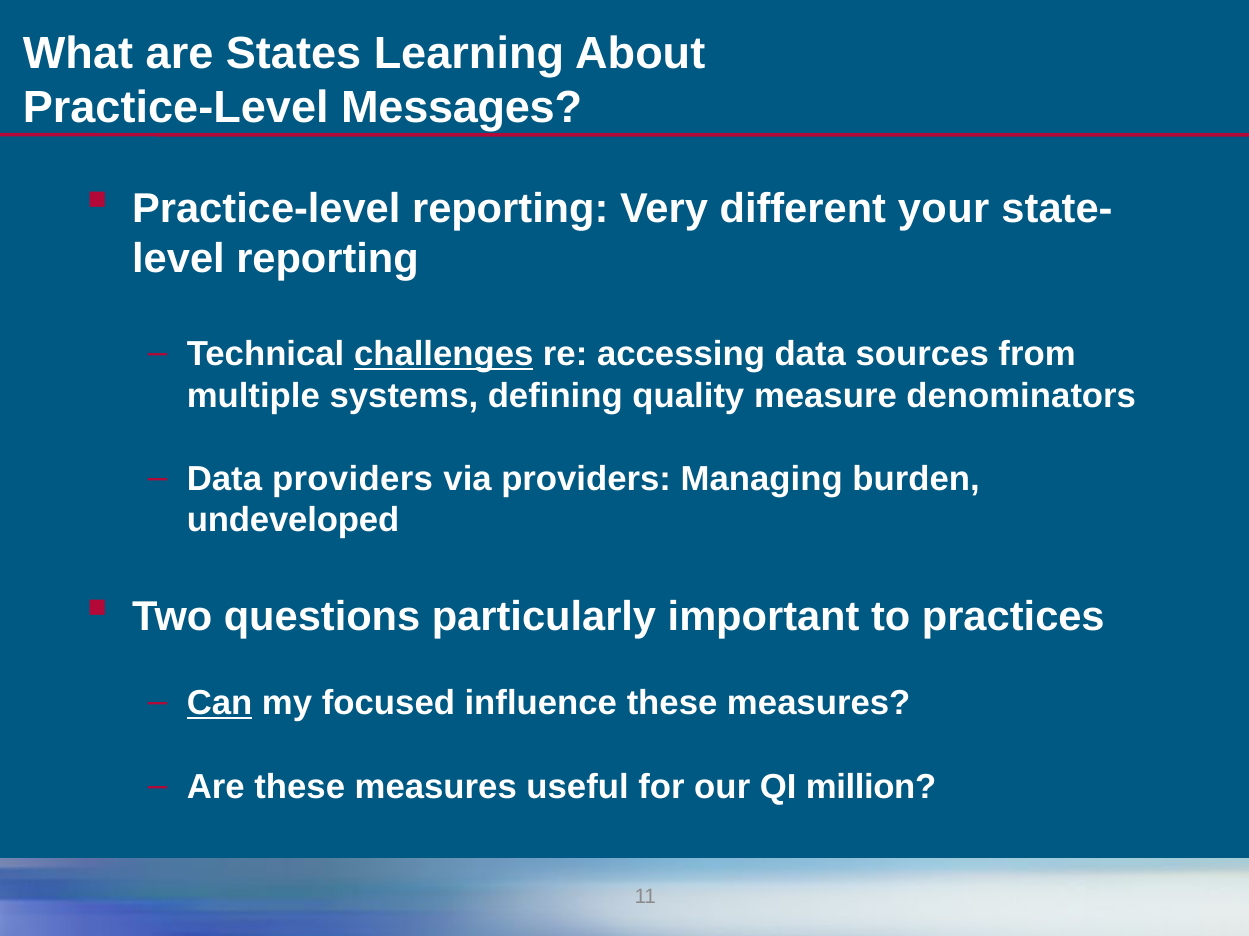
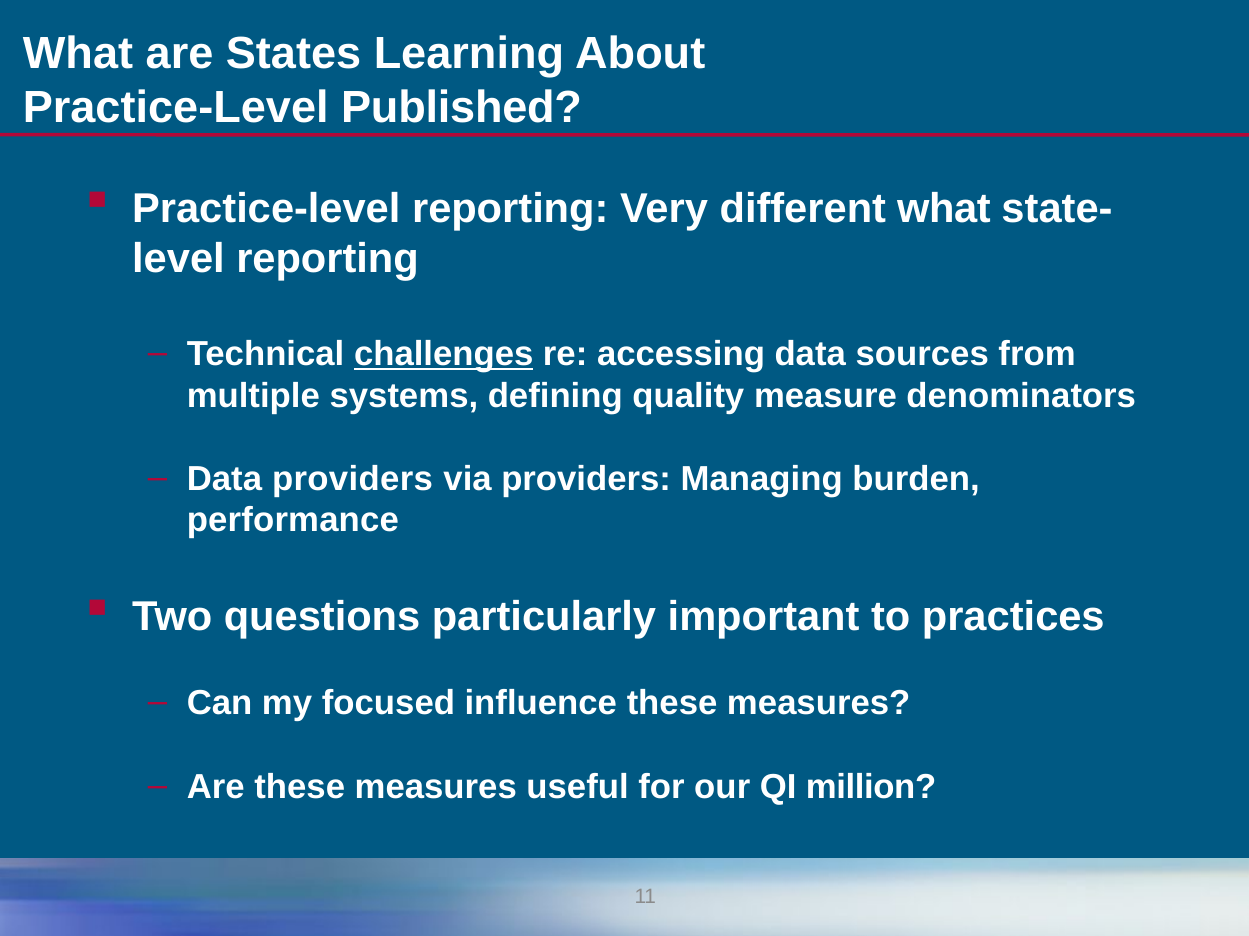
Messages: Messages -> Published
different your: your -> what
undeveloped: undeveloped -> performance
Can underline: present -> none
